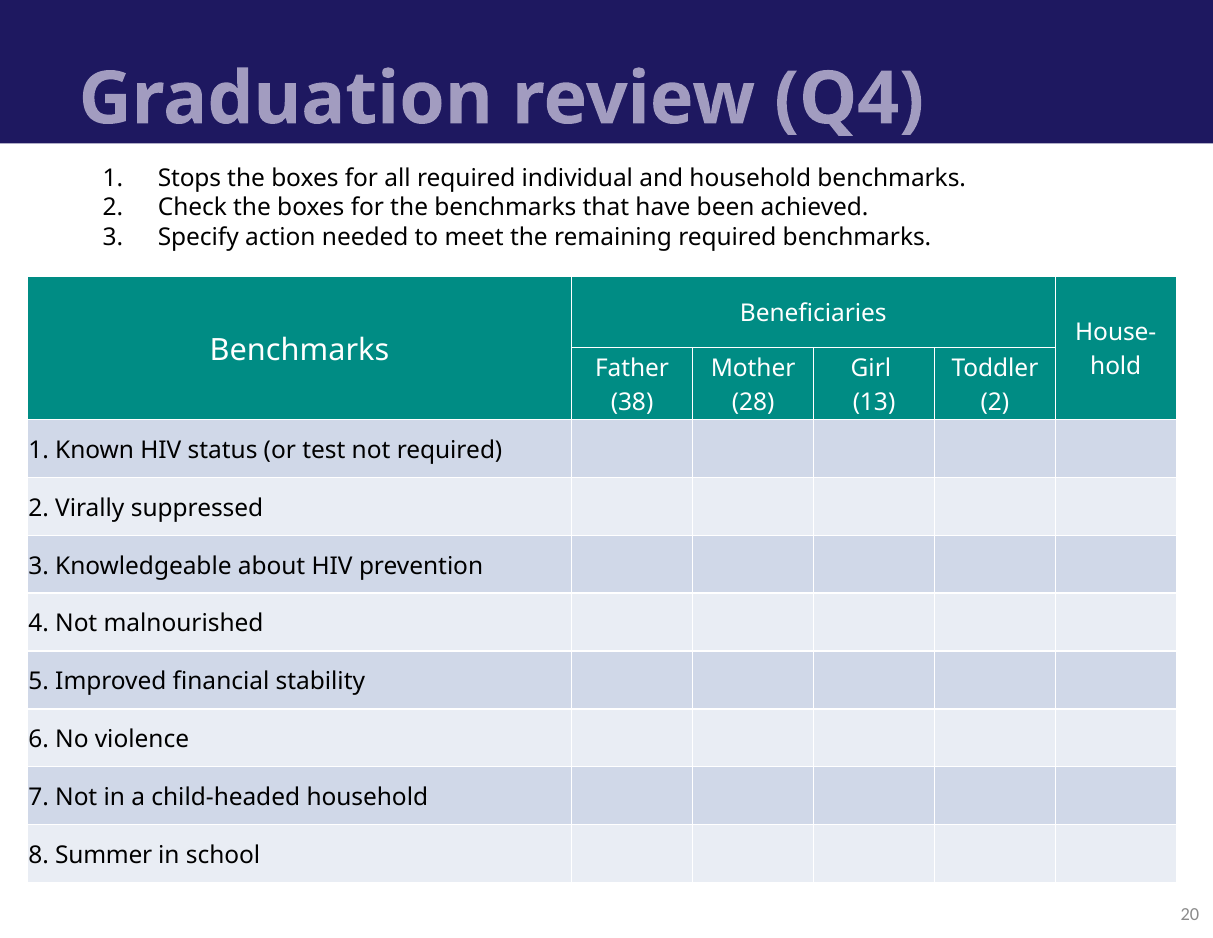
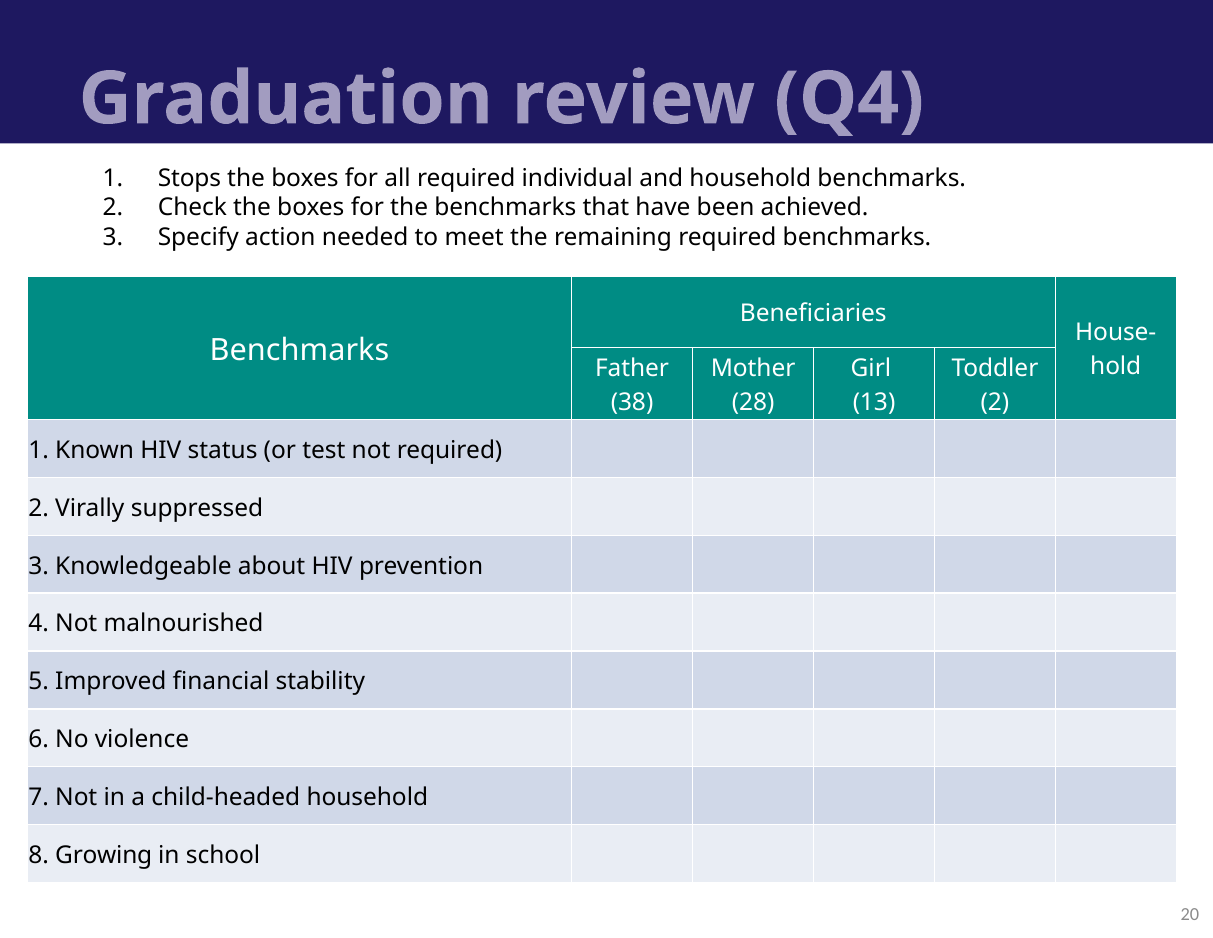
Summer: Summer -> Growing
